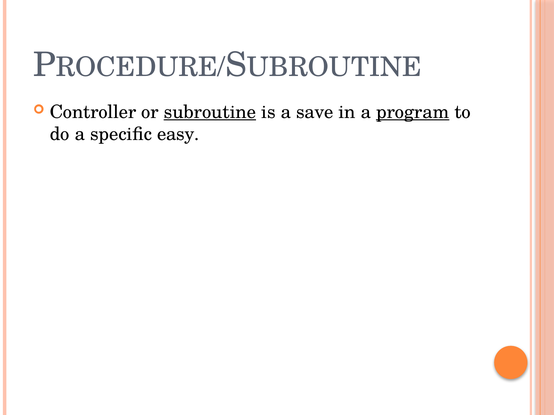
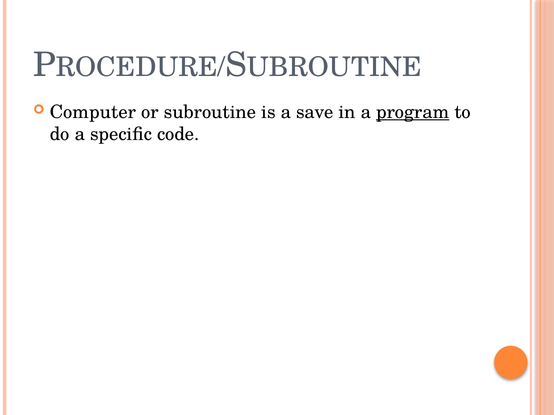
Controller: Controller -> Computer
subroutine underline: present -> none
easy: easy -> code
